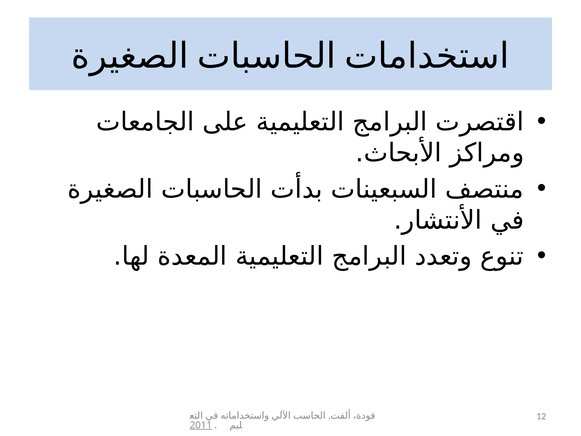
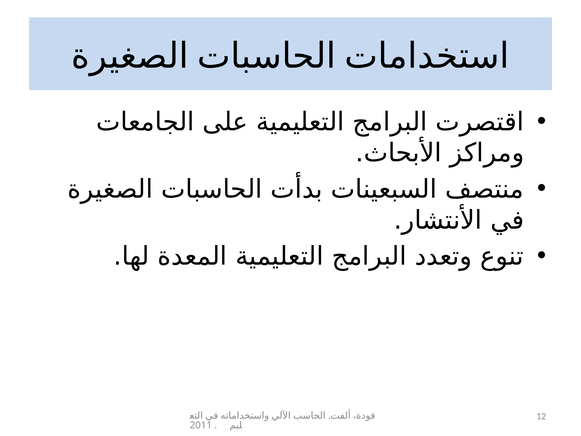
2011 underline: present -> none
